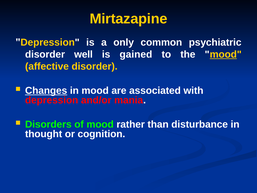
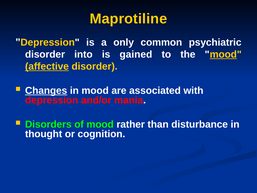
Mirtazapine: Mirtazapine -> Maprotiline
well: well -> into
affective underline: none -> present
